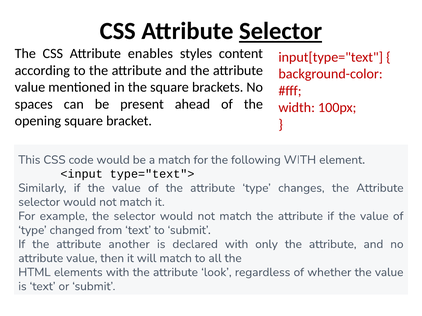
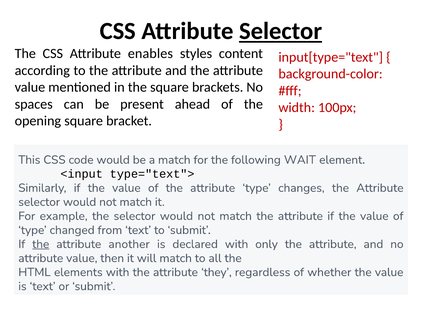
following WITH: WITH -> WAIT
the at (41, 244) underline: none -> present
look: look -> they
